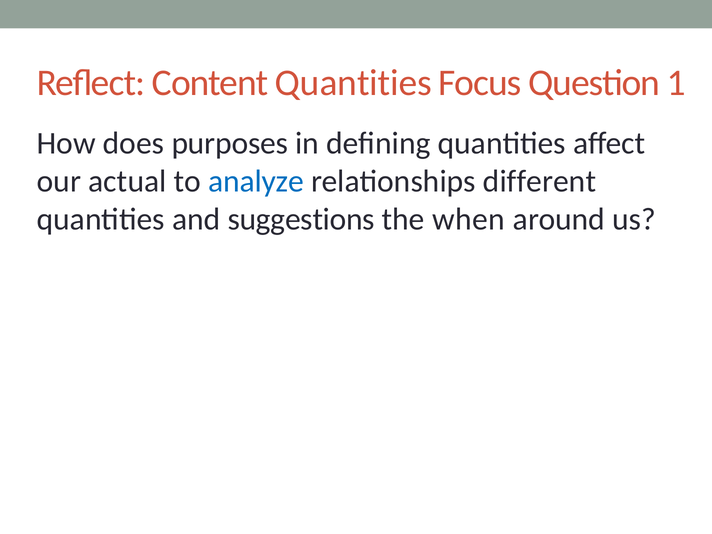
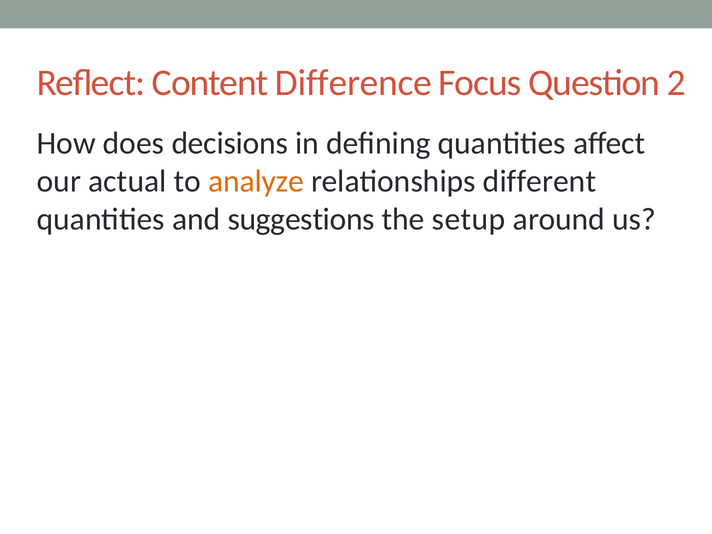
Content Quantities: Quantities -> Difference
1: 1 -> 2
purposes: purposes -> decisions
analyze colour: blue -> orange
when: when -> setup
